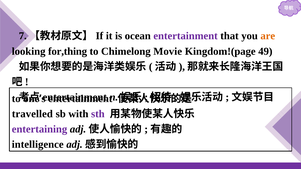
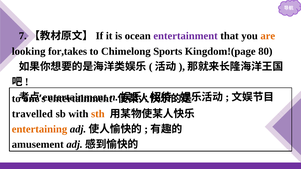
for,thing: for,thing -> for,takes
Movie: Movie -> Sports
49: 49 -> 80
sth colour: purple -> orange
entertaining colour: purple -> orange
intelligence: intelligence -> amusement
